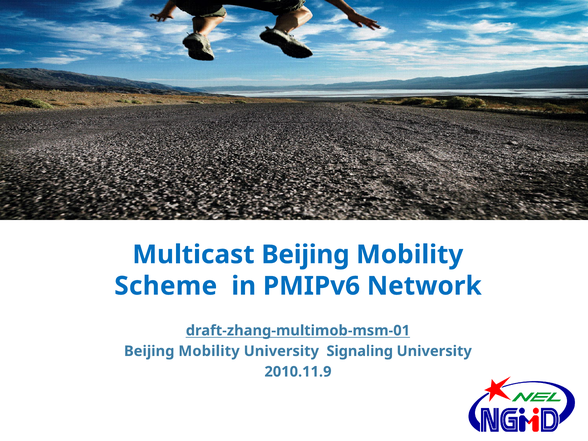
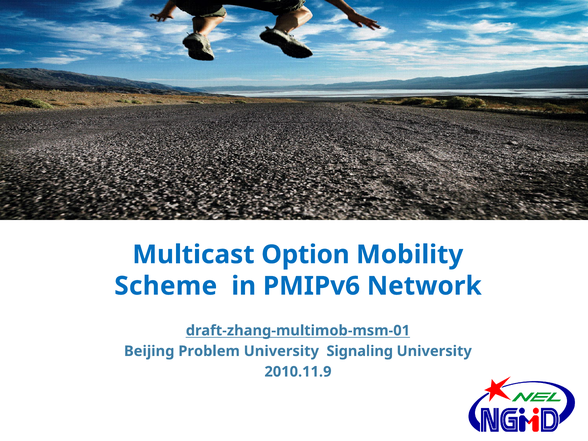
Multicast Beijing: Beijing -> Option
Mobility at (209, 351): Mobility -> Problem
